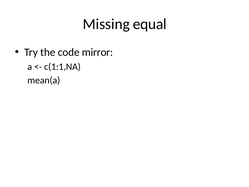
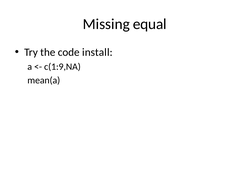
mirror: mirror -> install
c(1:1,NA: c(1:1,NA -> c(1:9,NA
